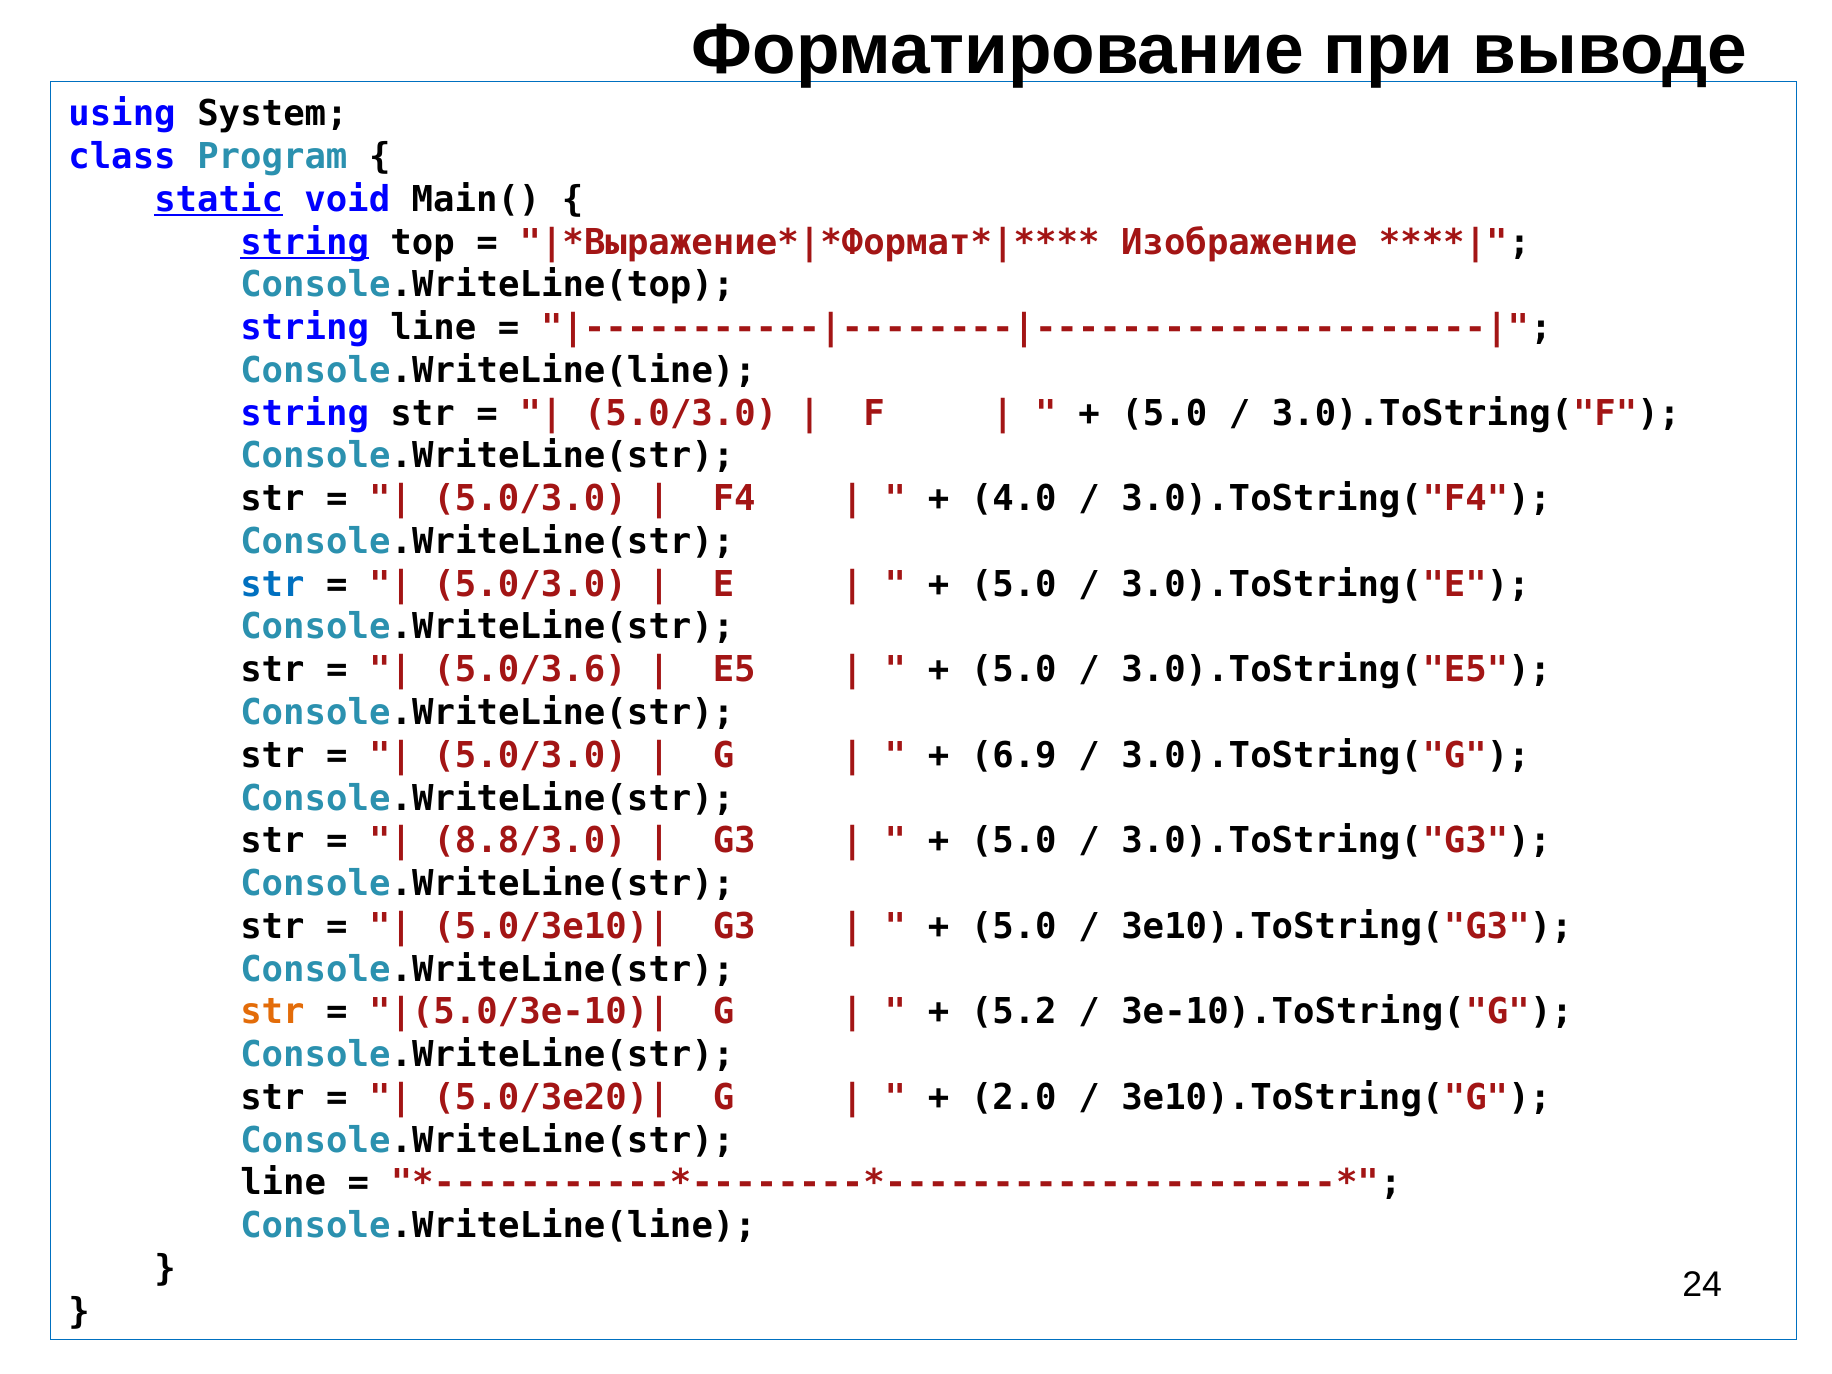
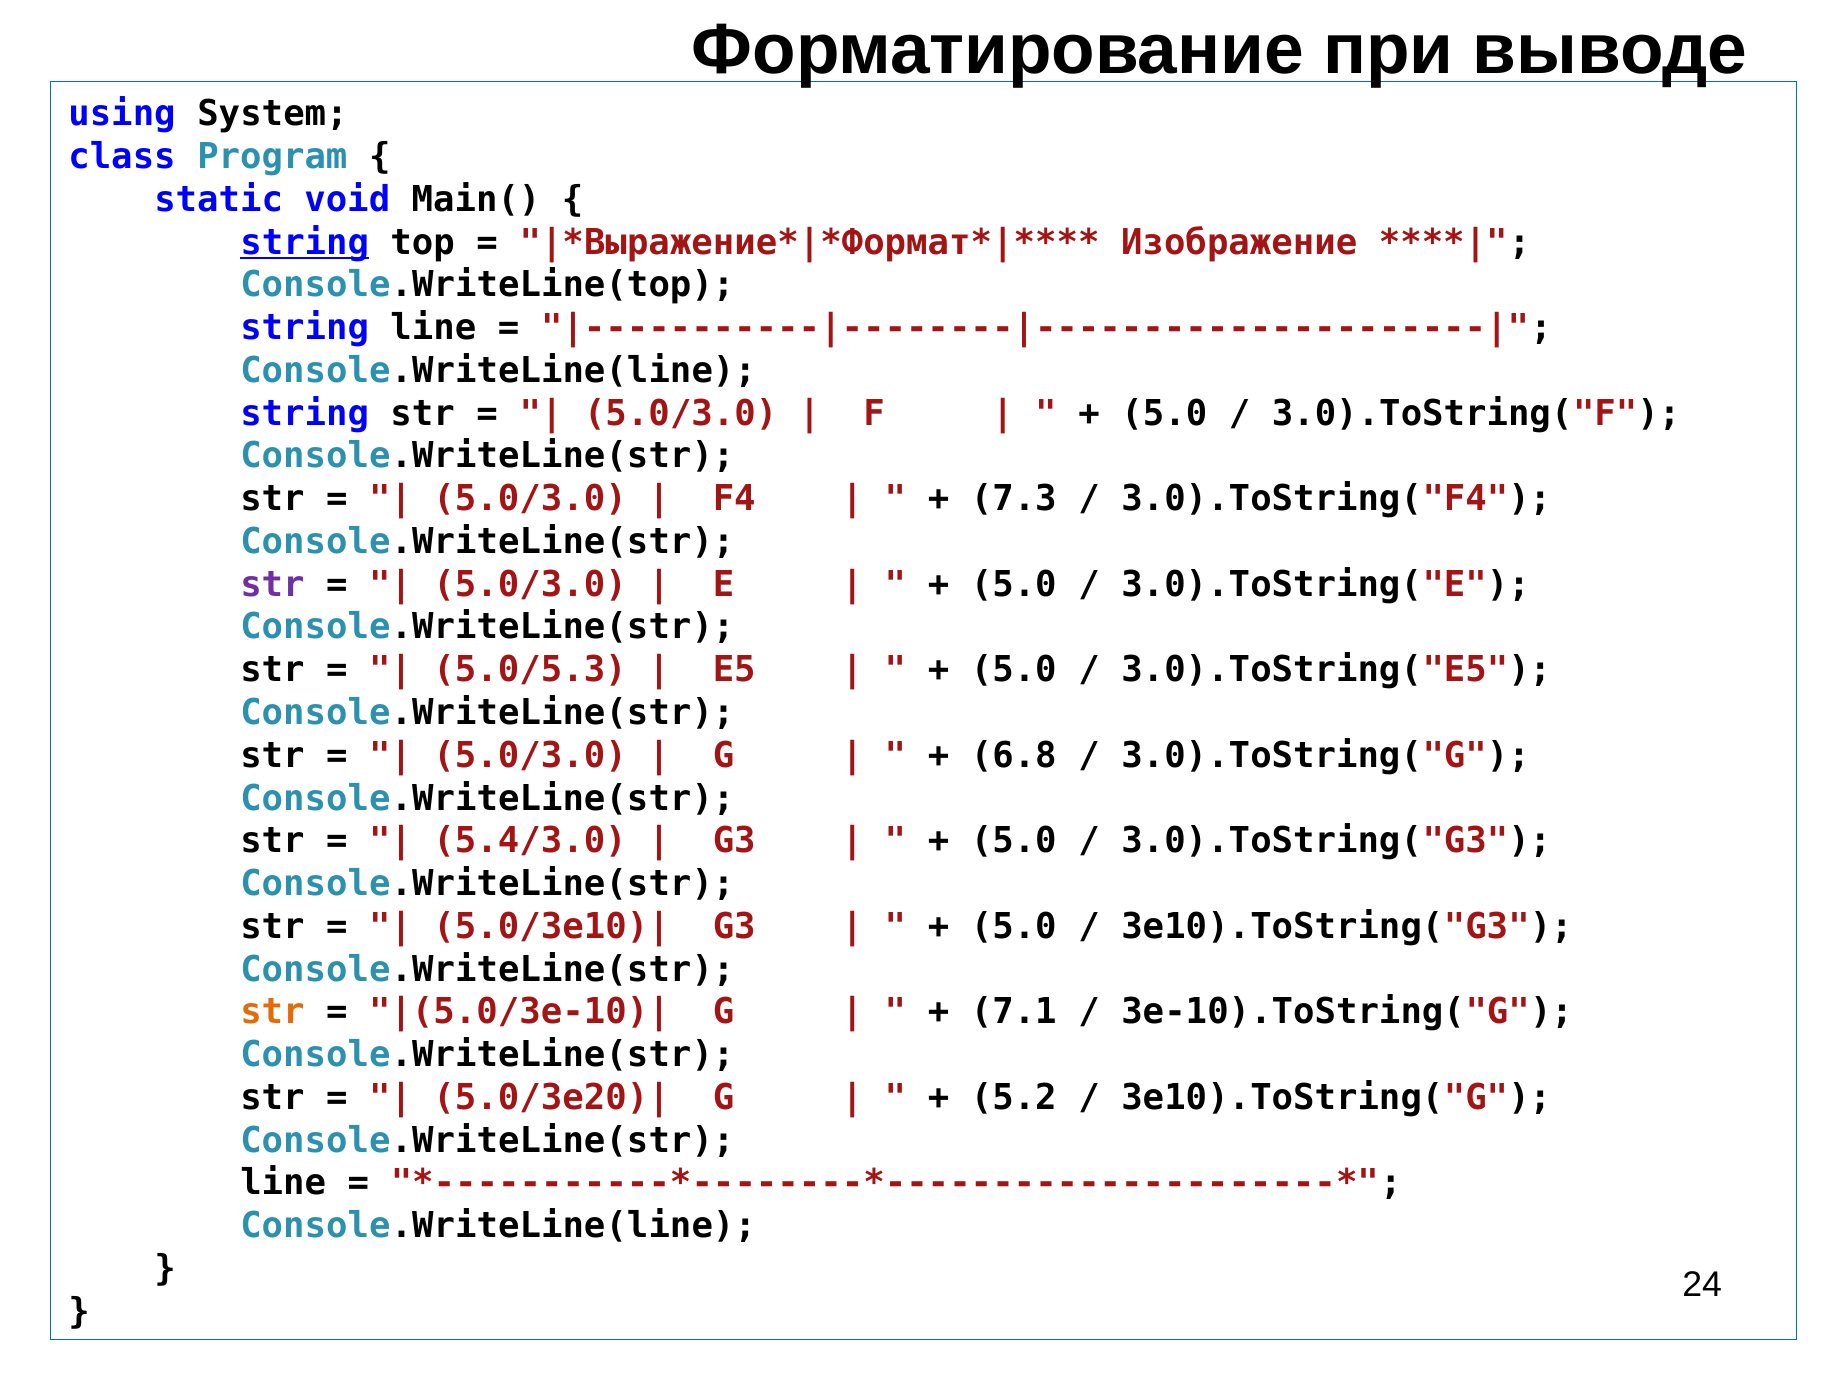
static underline: present -> none
4.0: 4.0 -> 7.3
str at (272, 584) colour: blue -> purple
5.0/3.6: 5.0/3.6 -> 5.0/5.3
6.9: 6.9 -> 6.8
8.8/3.0: 8.8/3.0 -> 5.4/3.0
5.2: 5.2 -> 7.1
2.0: 2.0 -> 5.2
